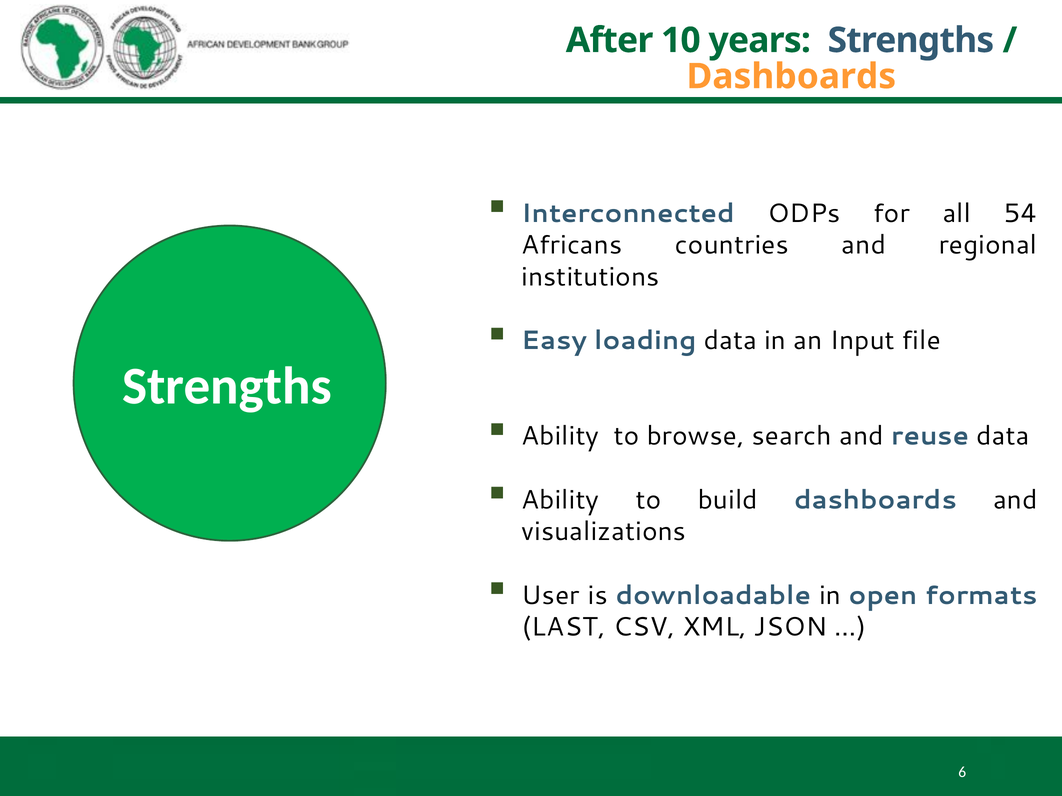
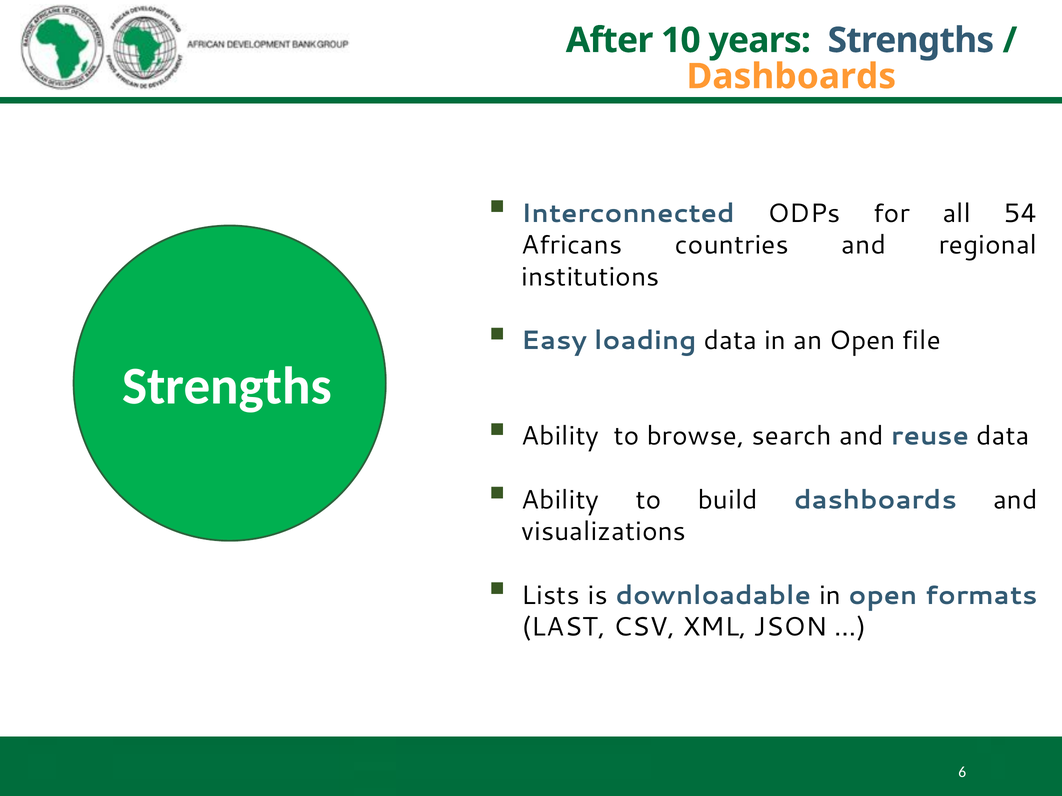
an Input: Input -> Open
User: User -> Lists
